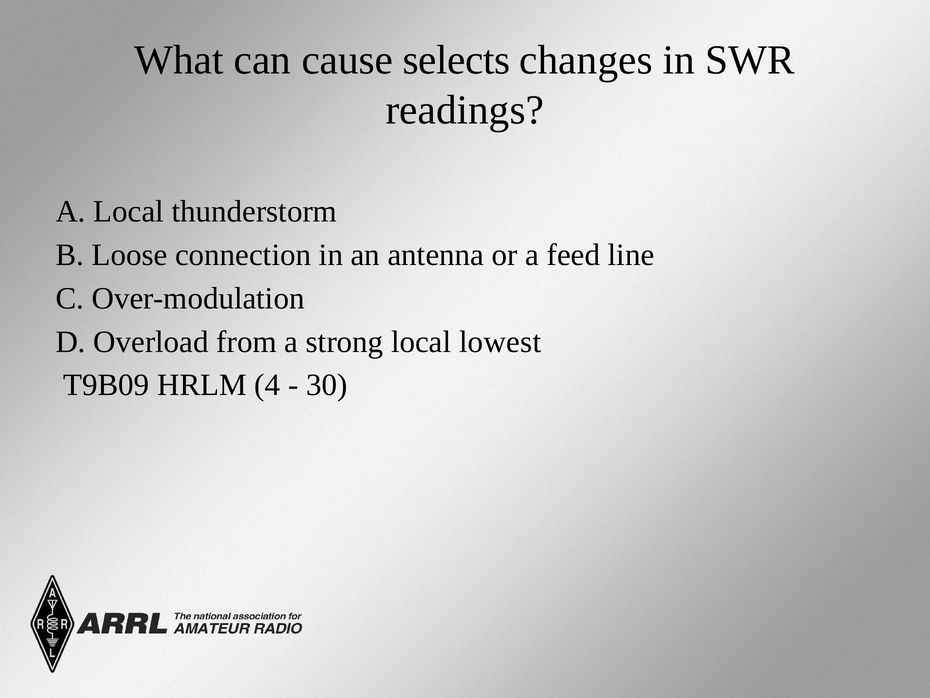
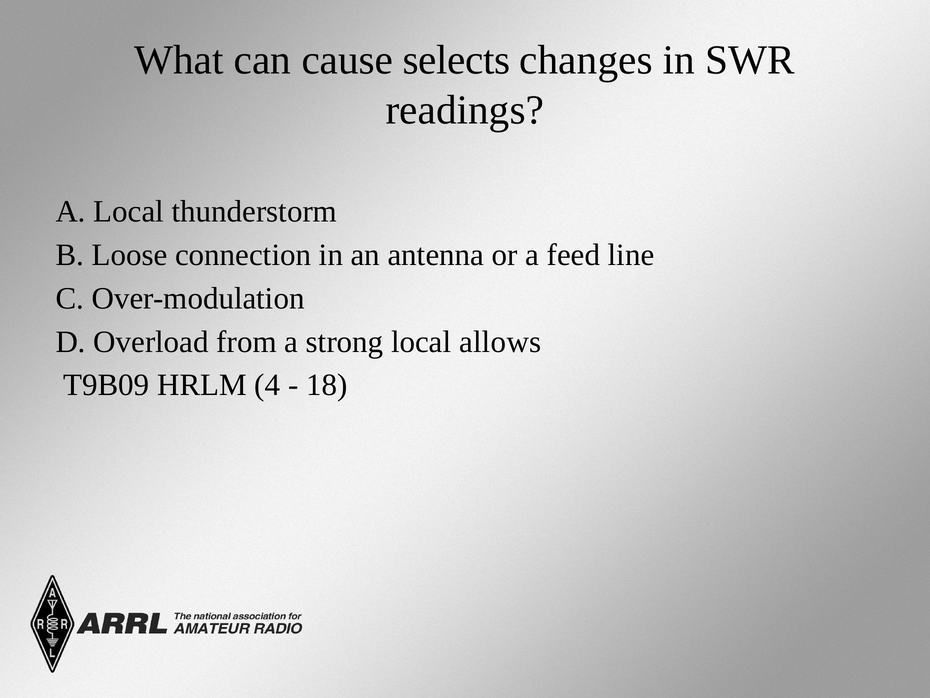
lowest: lowest -> allows
30: 30 -> 18
